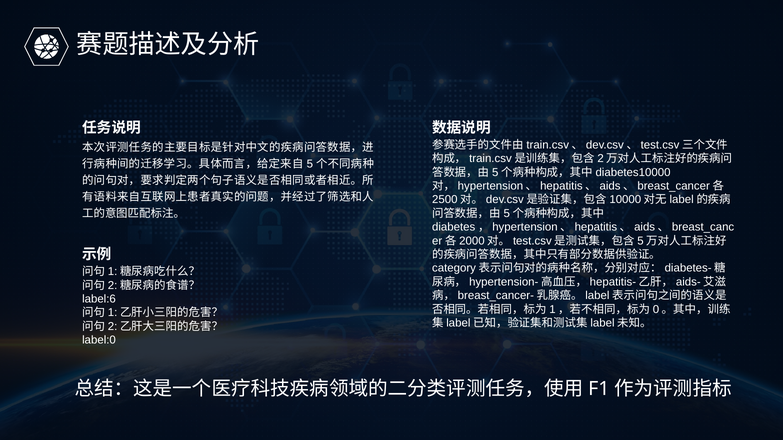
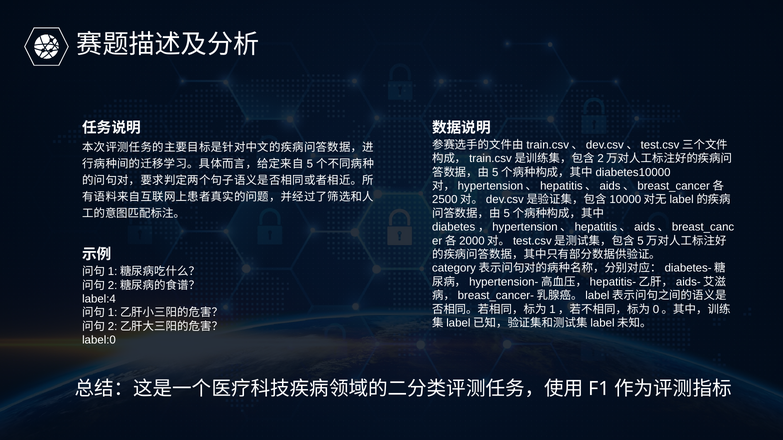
label:6: label:6 -> label:4
